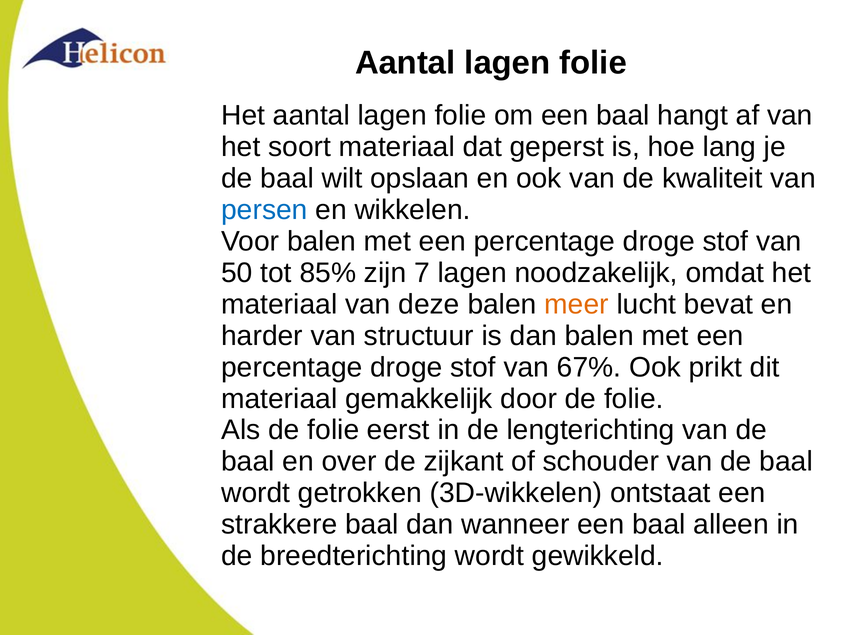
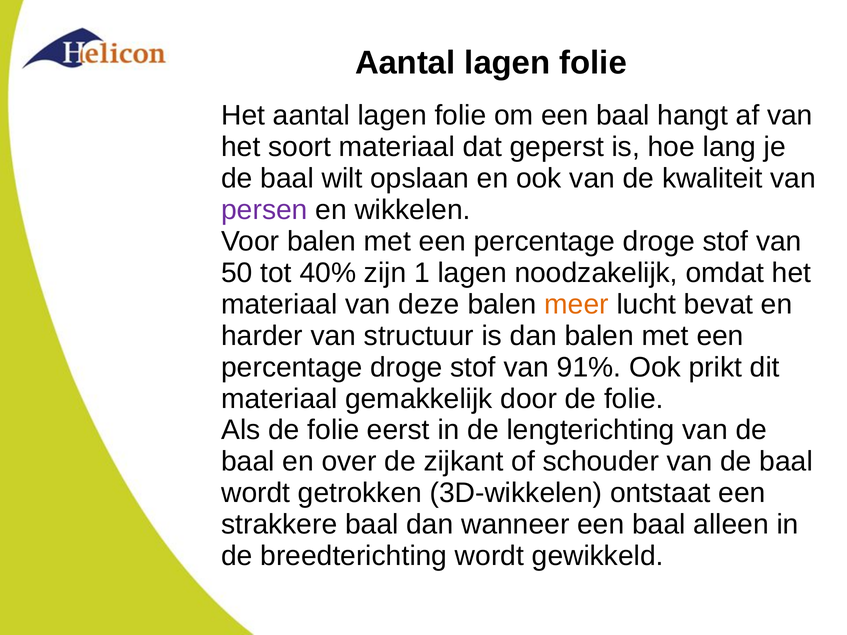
persen colour: blue -> purple
85%: 85% -> 40%
7: 7 -> 1
67%: 67% -> 91%
